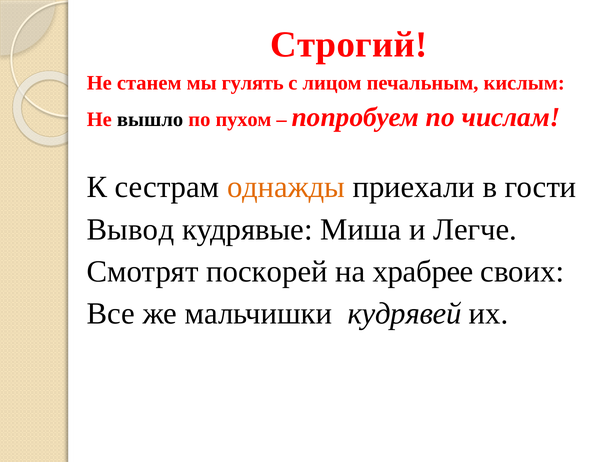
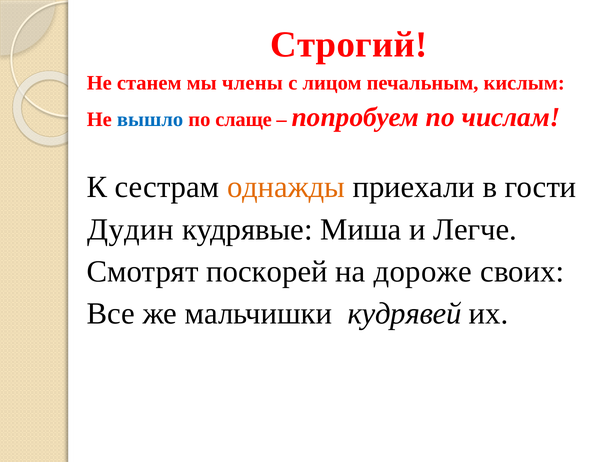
гулять: гулять -> члены
вышло colour: black -> blue
пухом: пухом -> слаще
Вывод: Вывод -> Дудин
храбрее: храбрее -> дороже
